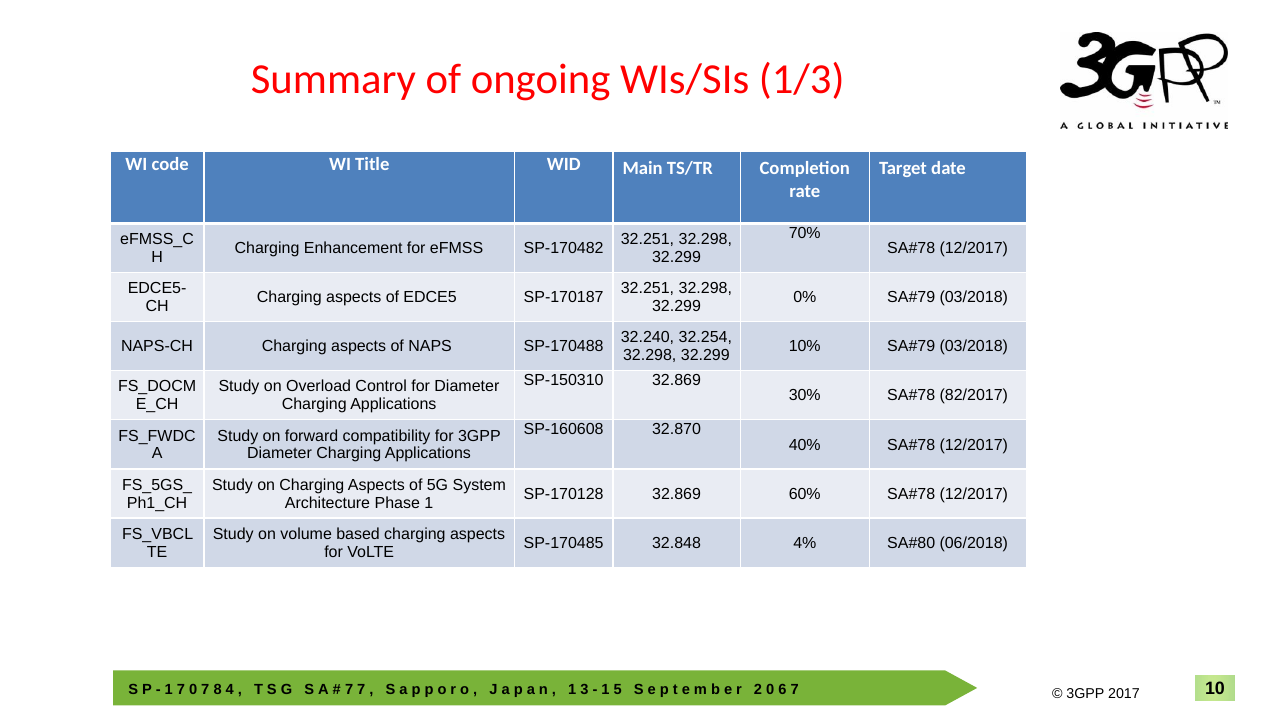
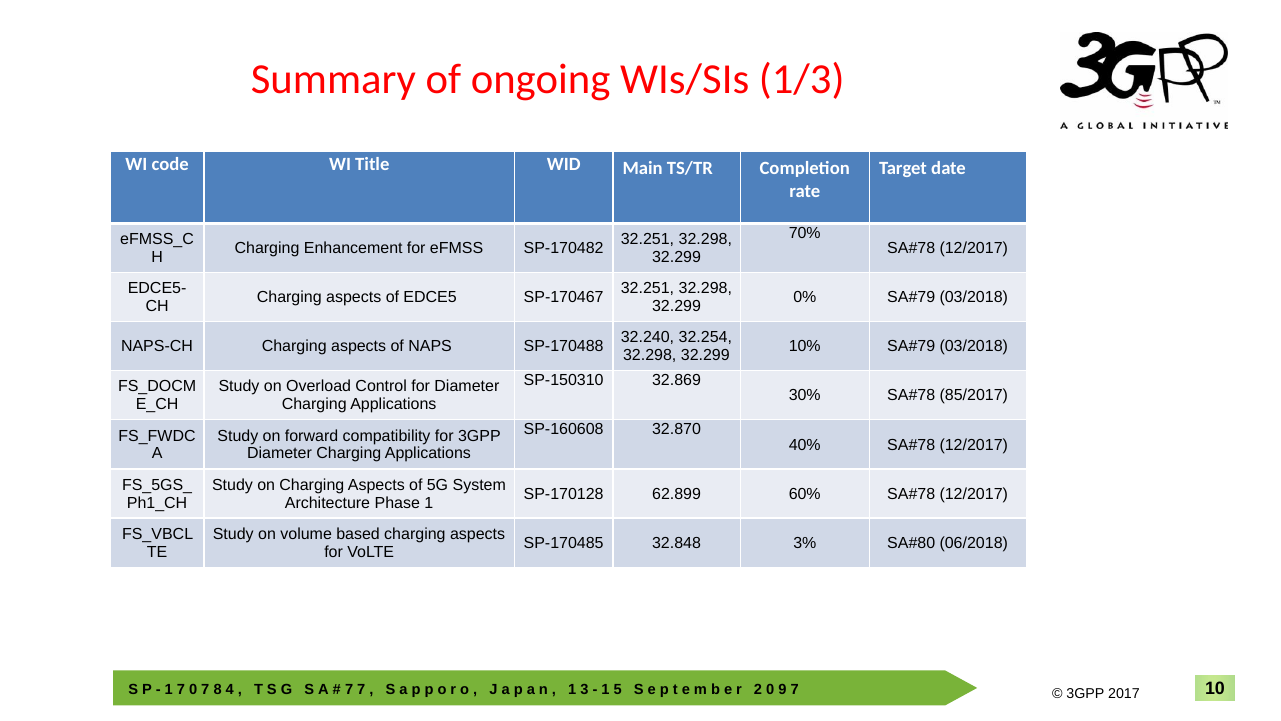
SP-170187: SP-170187 -> SP-170467
82/2017: 82/2017 -> 85/2017
SP-170128 32.869: 32.869 -> 62.899
4%: 4% -> 3%
6: 6 -> 9
